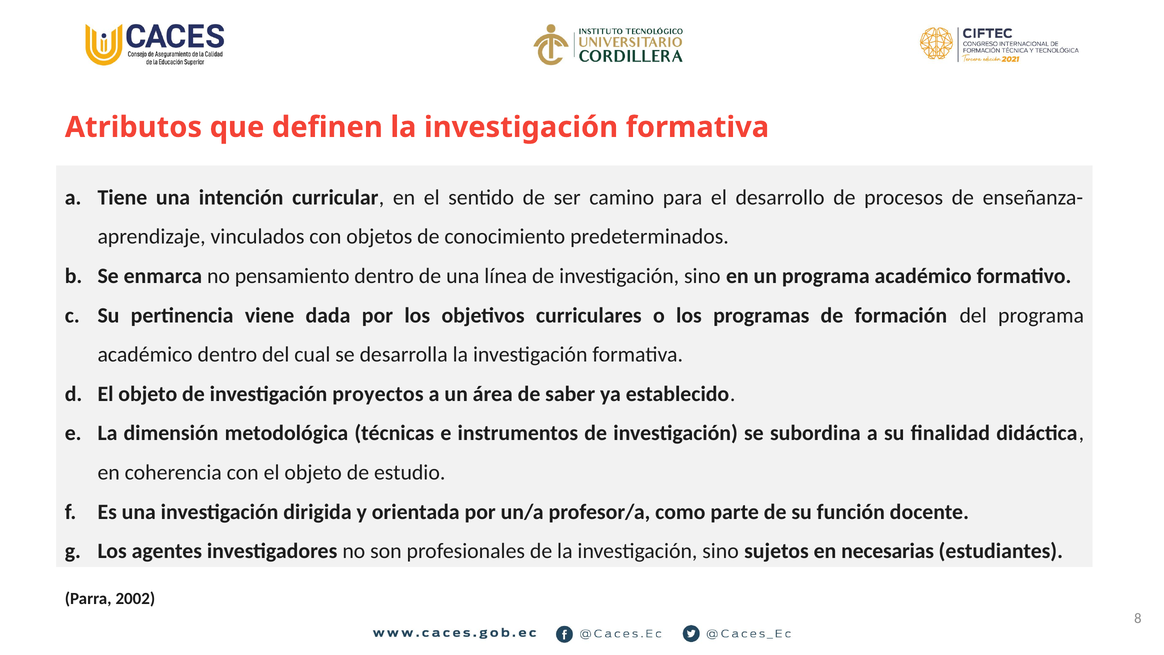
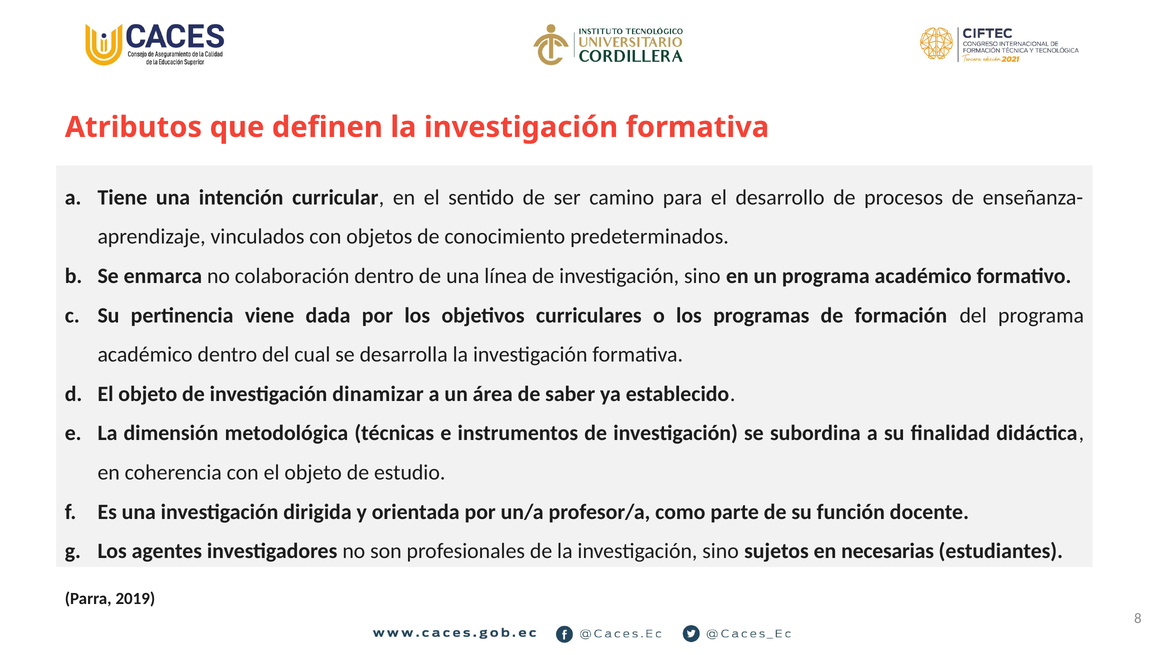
pensamiento: pensamiento -> colaboración
proyectos: proyectos -> dinamizar
2002: 2002 -> 2019
